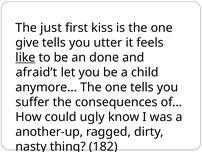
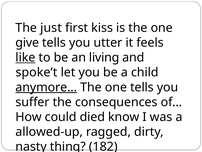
done: done -> living
afraid’t: afraid’t -> spoke’t
anymore underline: none -> present
ugly: ugly -> died
another-up: another-up -> allowed-up
